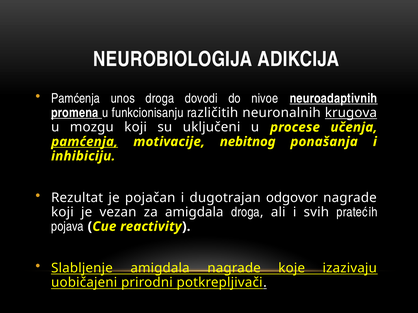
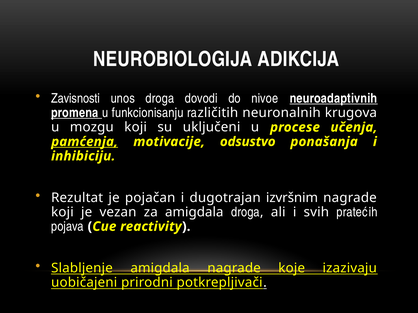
Pamćenja at (76, 99): Pamćenja -> Zavisnosti
krugova underline: present -> none
nebitnog: nebitnog -> odsustvo
odgovor: odgovor -> izvršnim
